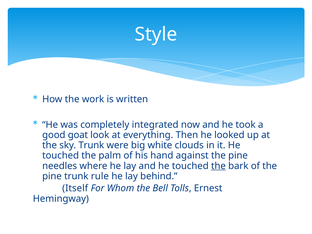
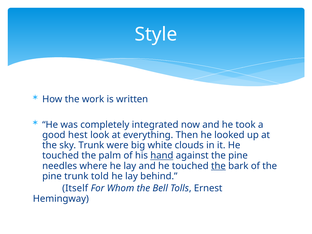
goat: goat -> hest
hand underline: none -> present
rule: rule -> told
